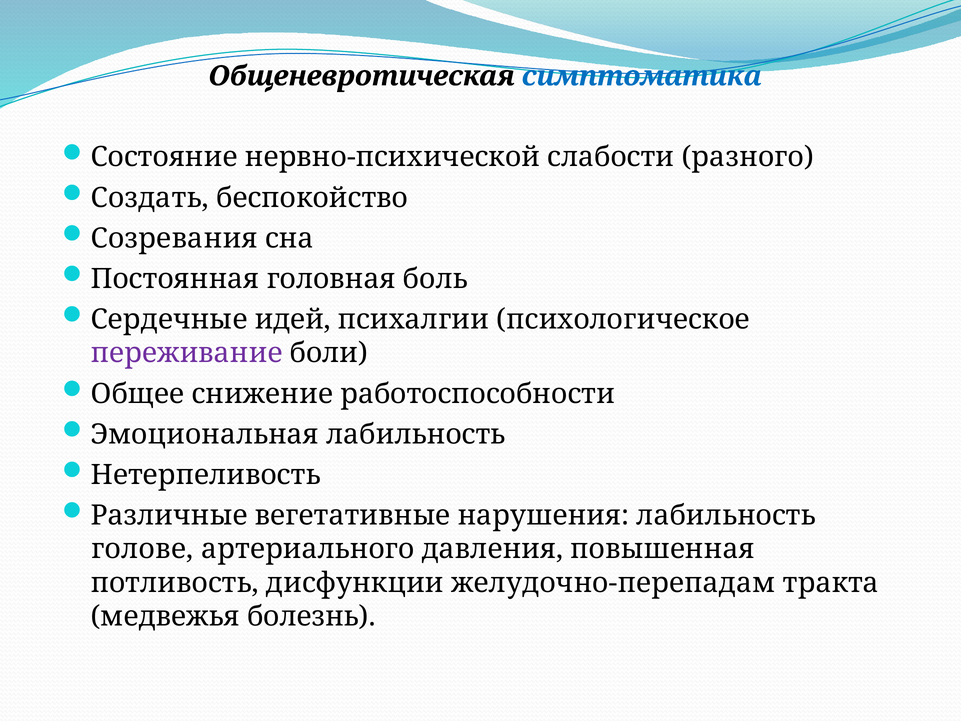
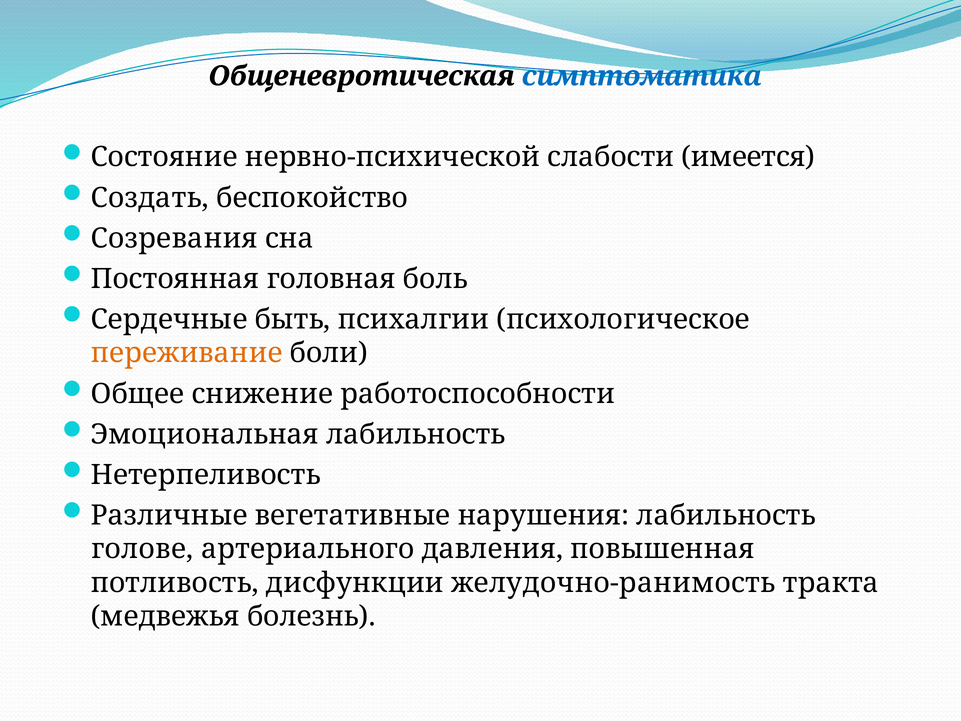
разного: разного -> имеется
идей: идей -> быть
переживание colour: purple -> orange
желудочно-перепадам: желудочно-перепадам -> желудочно-ранимость
